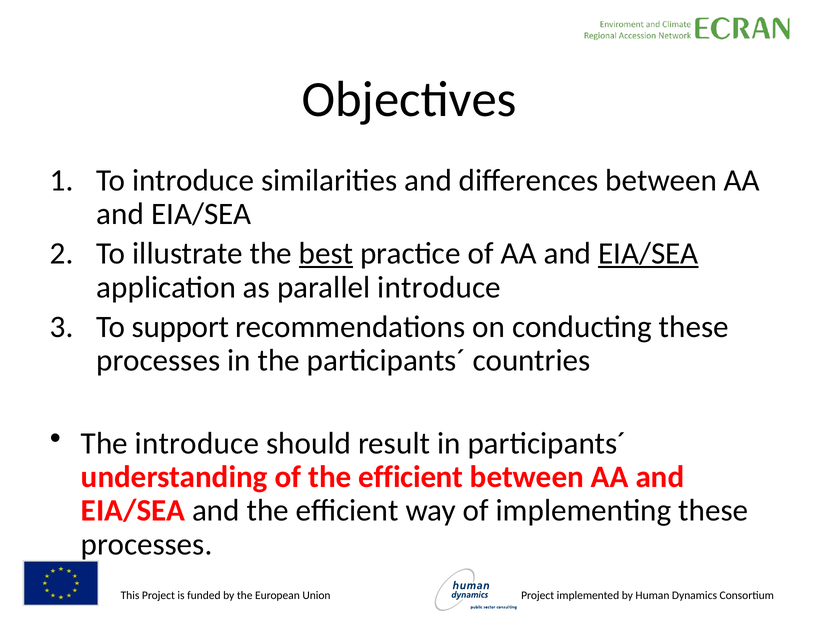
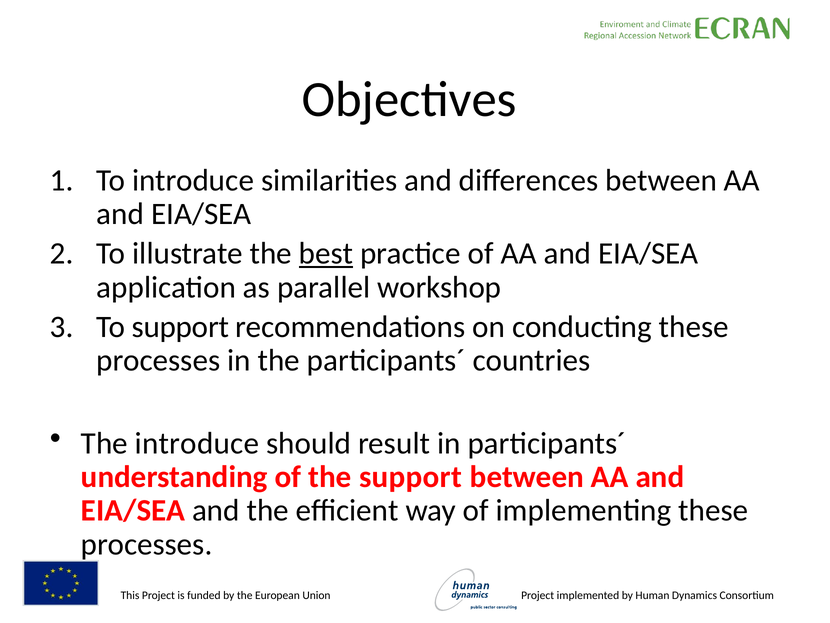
EIA/SEA at (648, 253) underline: present -> none
parallel introduce: introduce -> workshop
of the efficient: efficient -> support
